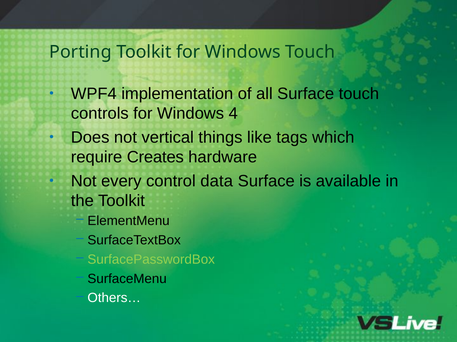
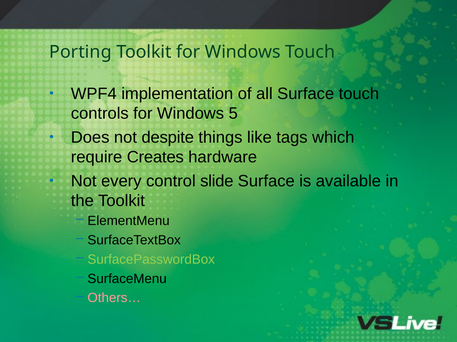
4: 4 -> 5
vertical: vertical -> despite
data: data -> slide
Others… colour: white -> pink
